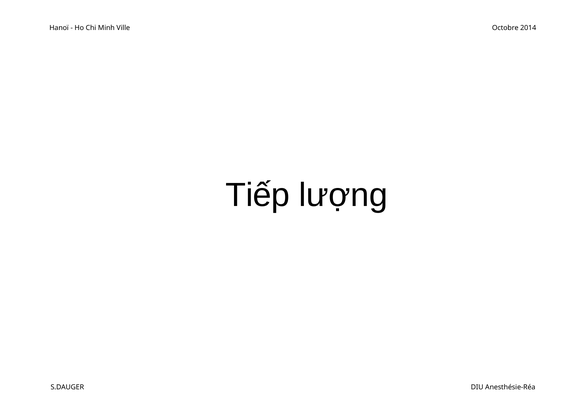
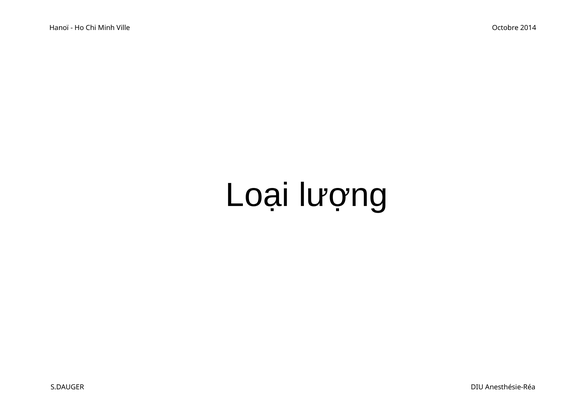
Tiếp: Tiếp -> Loại
